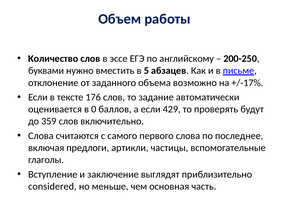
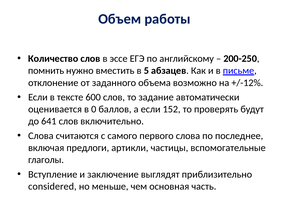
буквами: буквами -> помнить
+/-17%: +/-17% -> +/-12%
176: 176 -> 600
429: 429 -> 152
359: 359 -> 641
